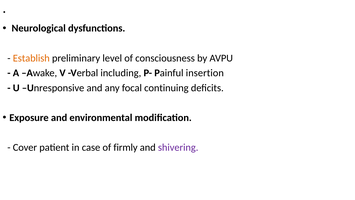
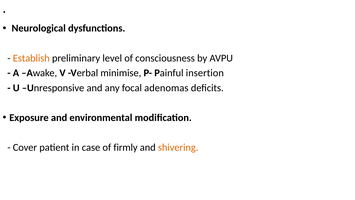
including: including -> minimise
continuing: continuing -> adenomas
shivering colour: purple -> orange
